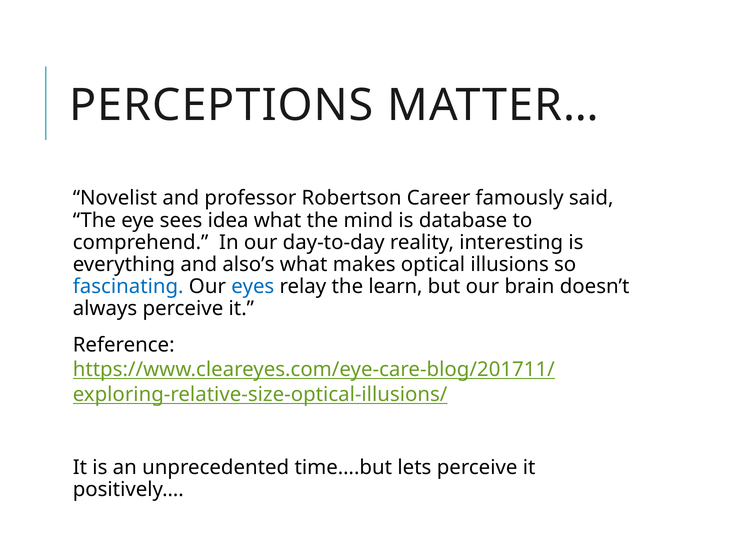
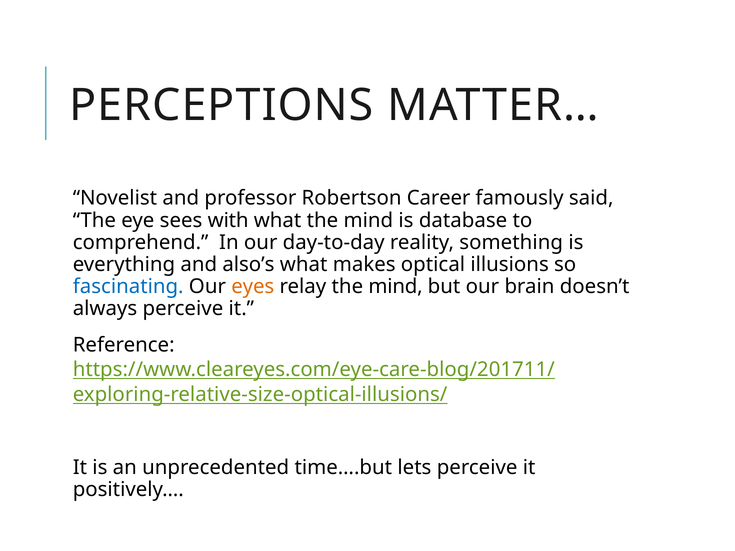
idea: idea -> with
interesting: interesting -> something
eyes colour: blue -> orange
relay the learn: learn -> mind
